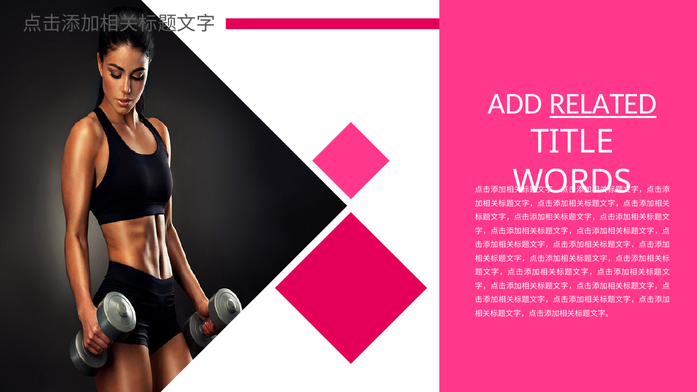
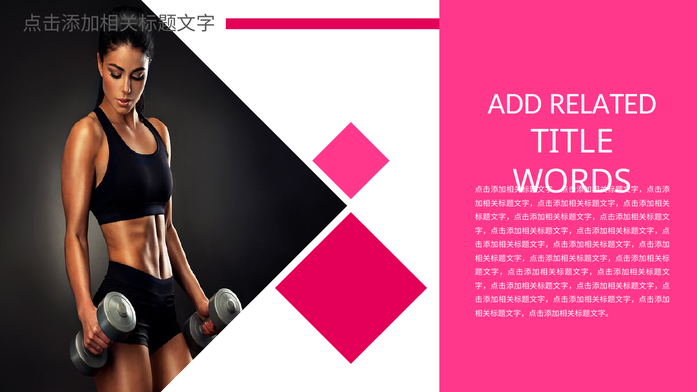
RELATED underline: present -> none
